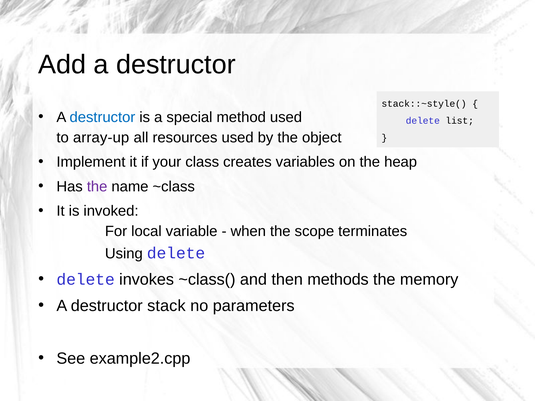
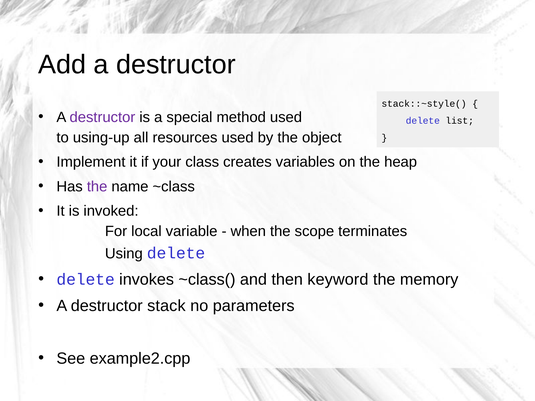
destructor at (102, 117) colour: blue -> purple
array-up: array-up -> using-up
methods: methods -> keyword
